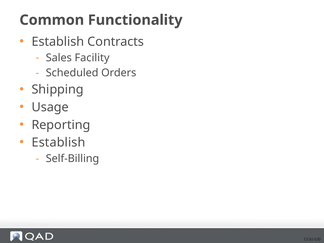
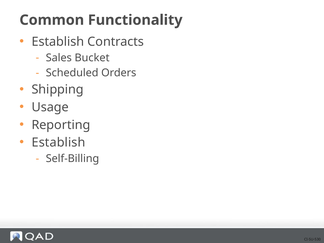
Facility: Facility -> Bucket
